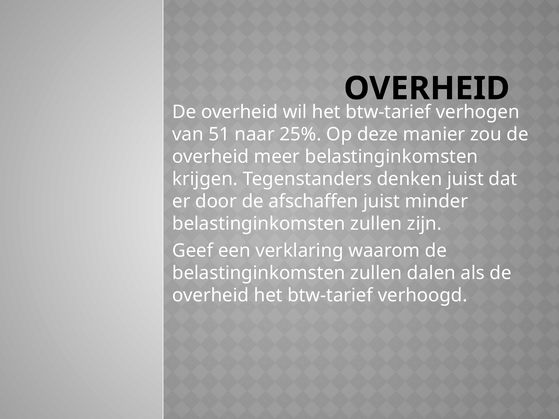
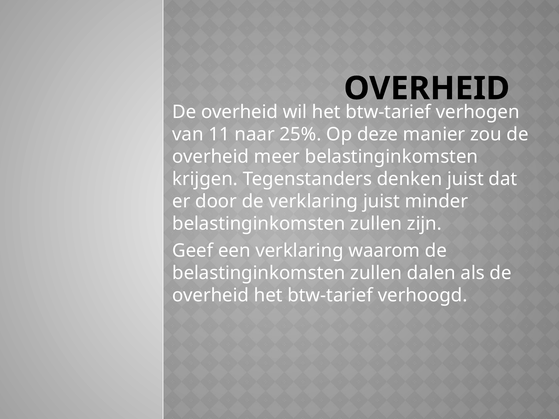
51: 51 -> 11
de afschaffen: afschaffen -> verklaring
